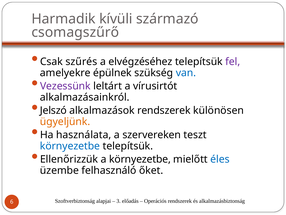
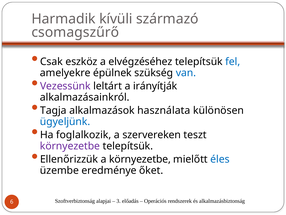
szűrés: szűrés -> eszköz
fel colour: purple -> blue
vírusirtót: vírusirtót -> irányítják
Jelszó: Jelszó -> Tagja
alkalmazások rendszerek: rendszerek -> használata
ügyeljünk colour: orange -> blue
használata: használata -> foglalkozik
környezetbe at (70, 146) colour: blue -> purple
felhasználó: felhasználó -> eredménye
